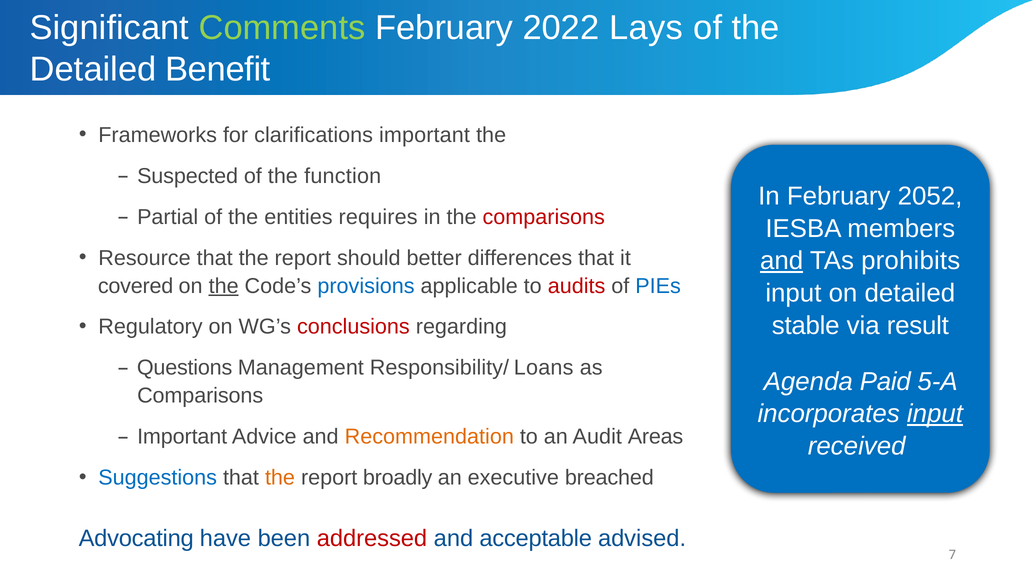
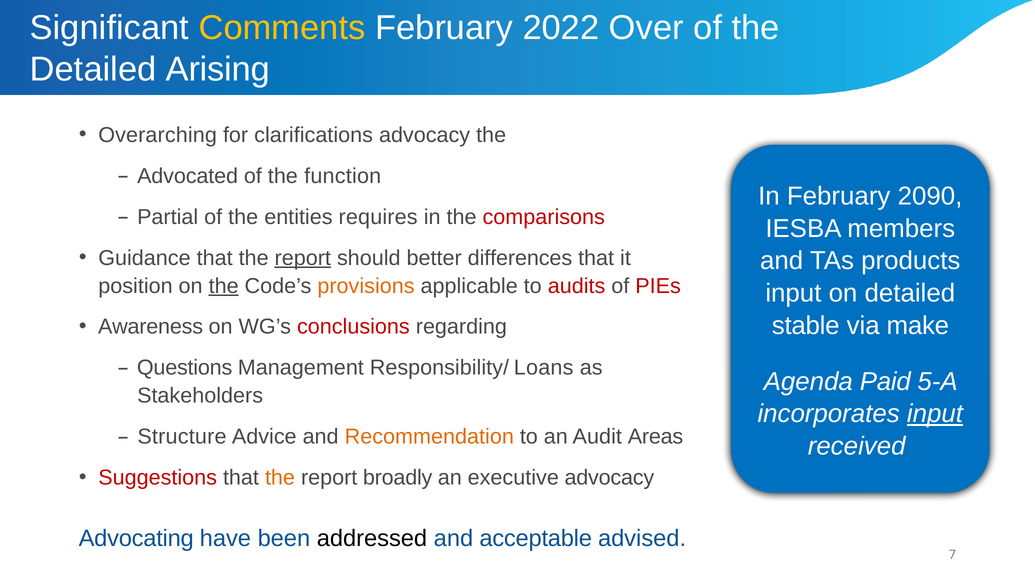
Comments colour: light green -> yellow
Lays: Lays -> Over
Benefit: Benefit -> Arising
Frameworks: Frameworks -> Overarching
clarifications important: important -> advocacy
Suspected: Suspected -> Advocated
2052: 2052 -> 2090
Resource: Resource -> Guidance
report at (303, 258) underline: none -> present
and at (782, 261) underline: present -> none
prohibits: prohibits -> products
covered: covered -> position
provisions colour: blue -> orange
PIEs colour: blue -> red
result: result -> make
Regulatory: Regulatory -> Awareness
Comparisons at (200, 396): Comparisons -> Stakeholders
Important at (182, 437): Important -> Structure
Suggestions colour: blue -> red
executive breached: breached -> advocacy
addressed colour: red -> black
